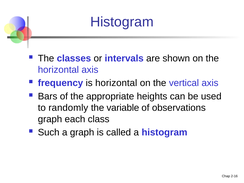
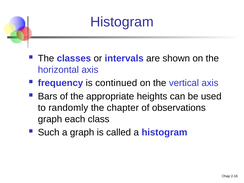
is horizontal: horizontal -> continued
variable: variable -> chapter
